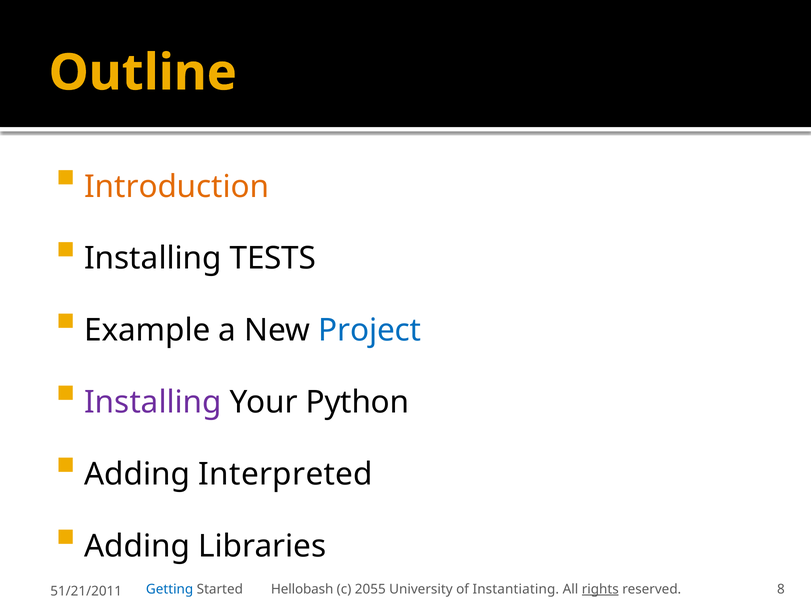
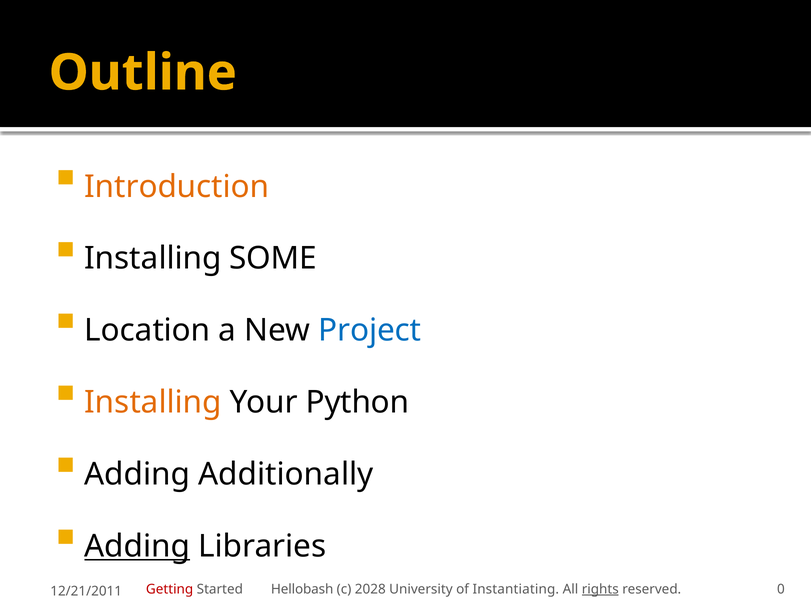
TESTS: TESTS -> SOME
Example: Example -> Location
Installing at (153, 402) colour: purple -> orange
Interpreted: Interpreted -> Additionally
Adding at (137, 546) underline: none -> present
Getting colour: blue -> red
2055: 2055 -> 2028
8: 8 -> 0
51/21/2011: 51/21/2011 -> 12/21/2011
